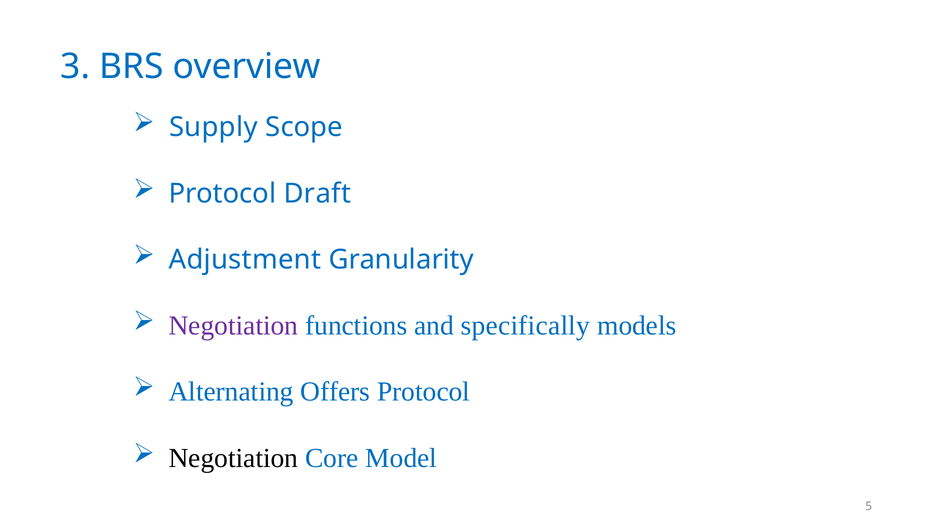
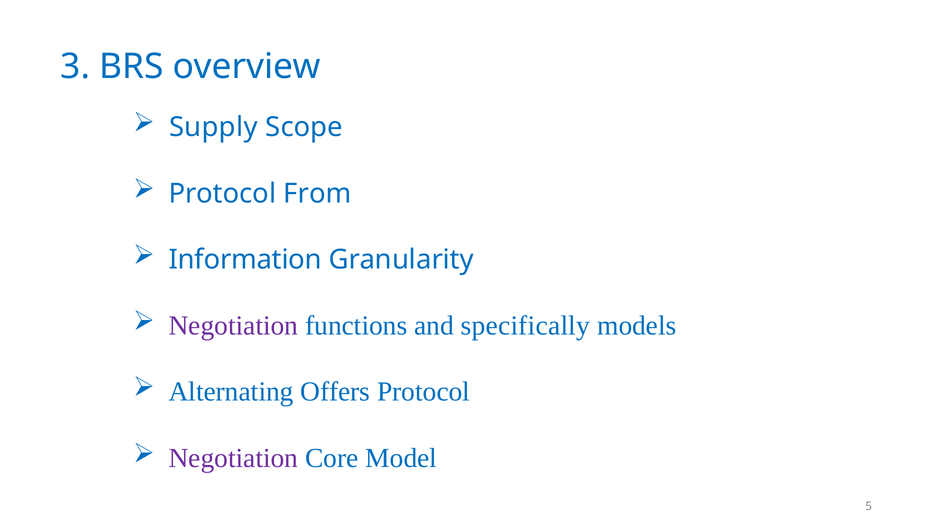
Draft: Draft -> From
Adjustment: Adjustment -> Information
Negotiation at (233, 458) colour: black -> purple
